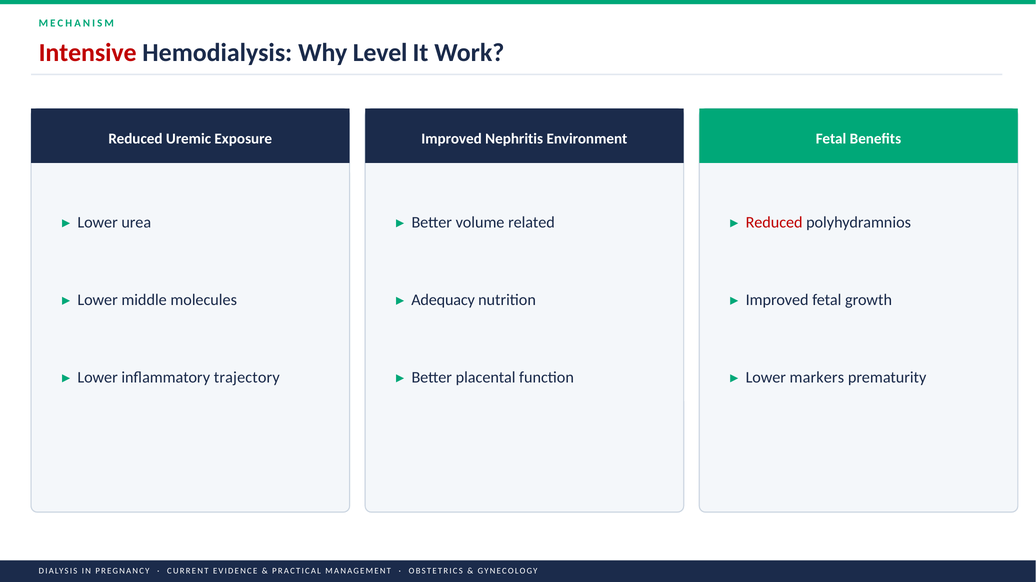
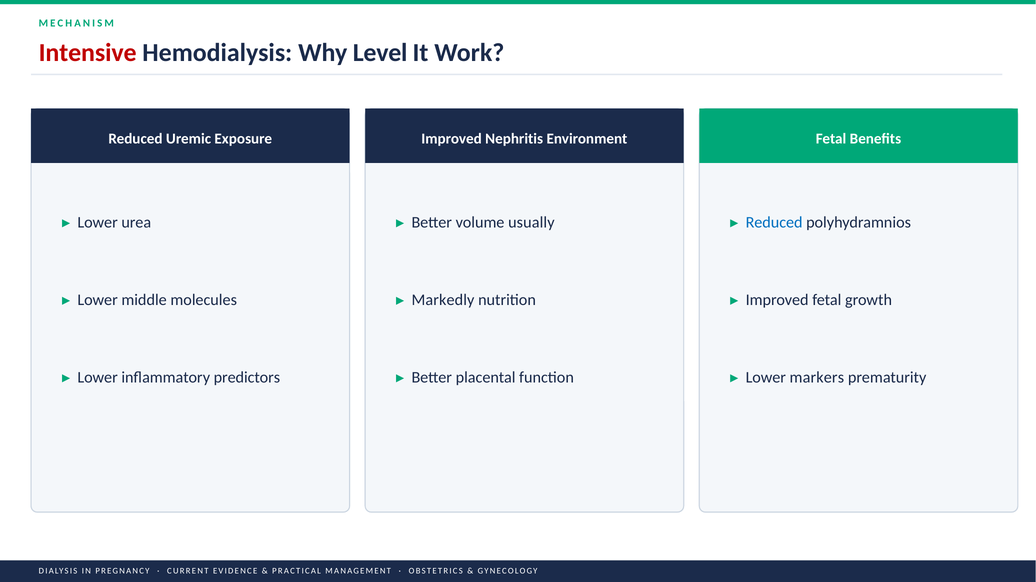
related: related -> usually
Reduced at (774, 223) colour: red -> blue
Adequacy: Adequacy -> Markedly
trajectory: trajectory -> predictors
